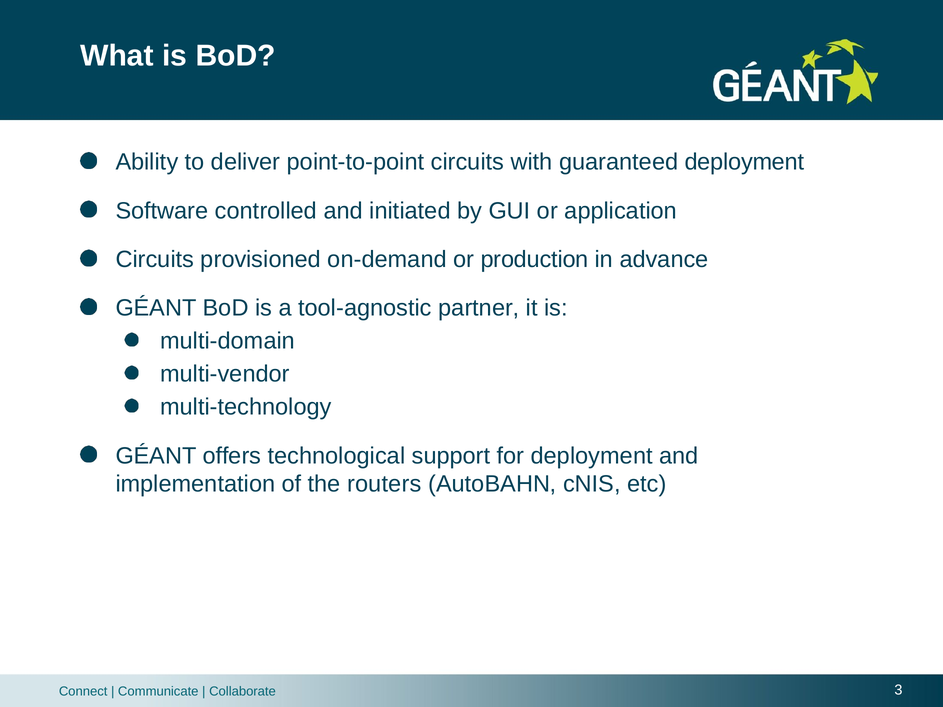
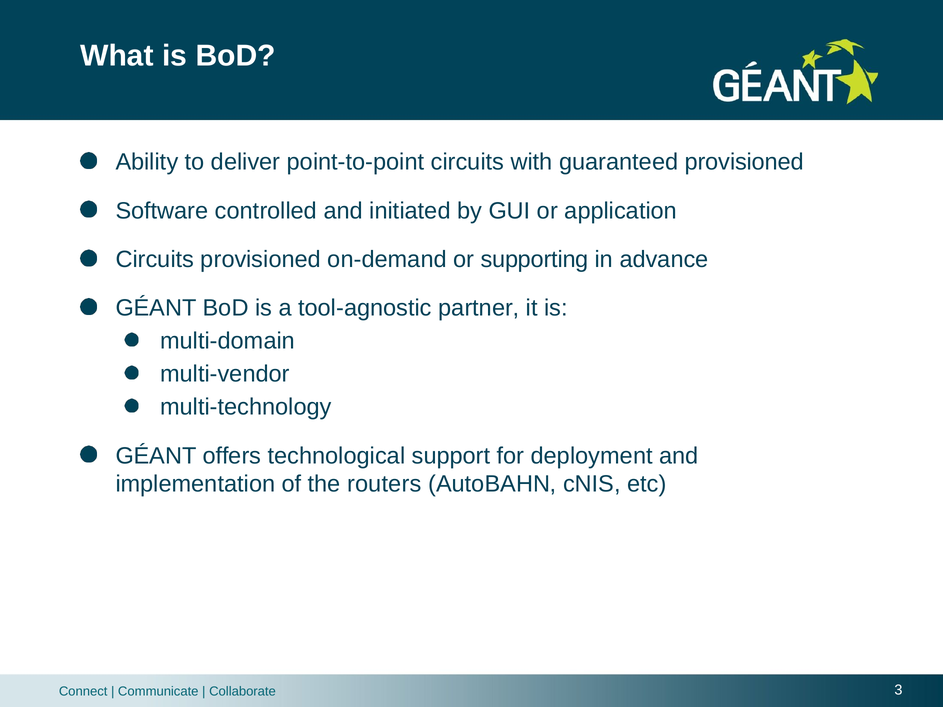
guaranteed deployment: deployment -> provisioned
production: production -> supporting
